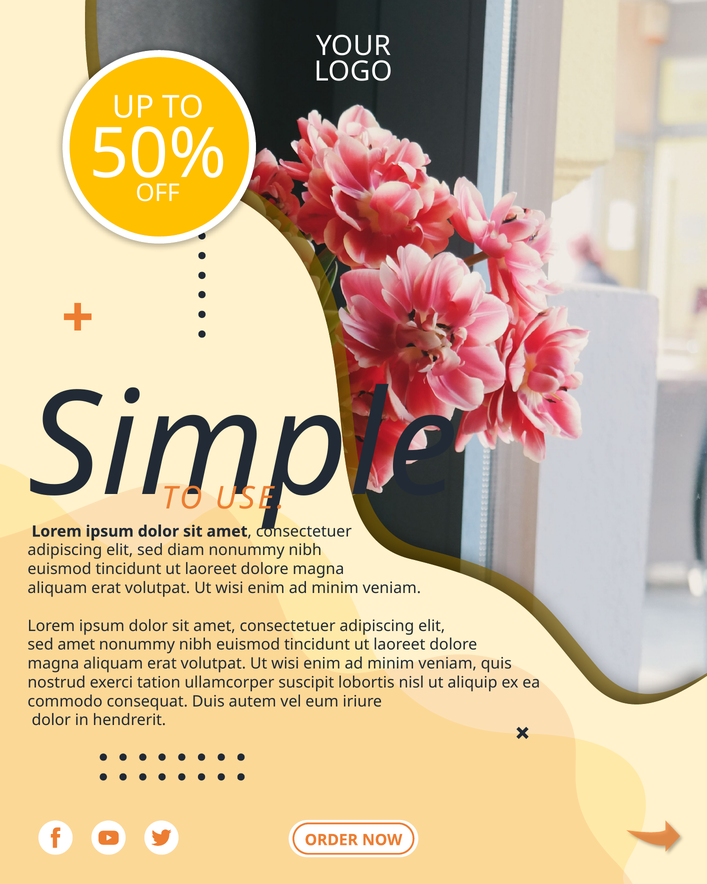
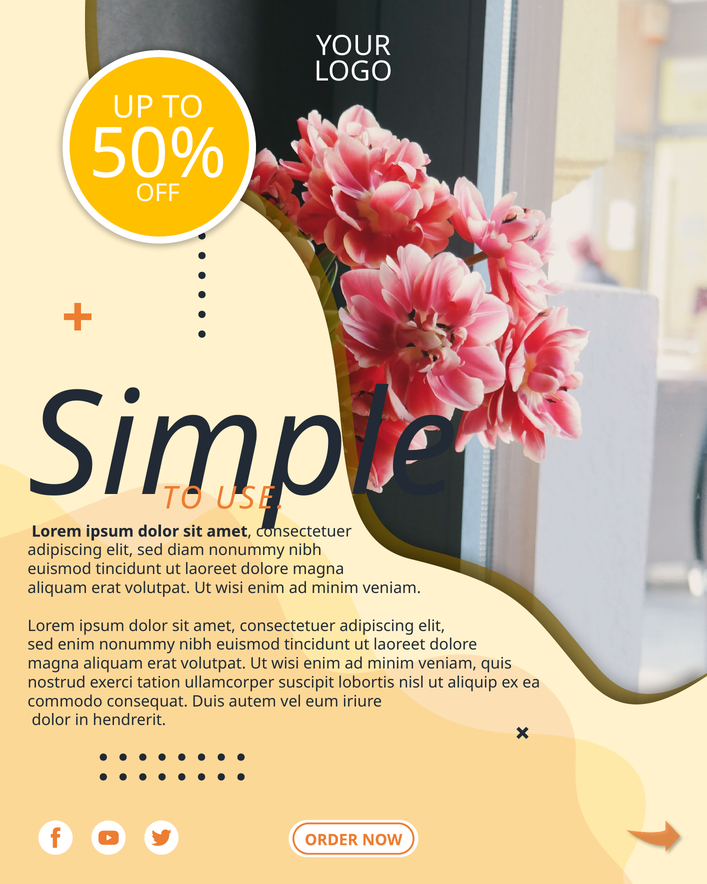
sed amet: amet -> enim
